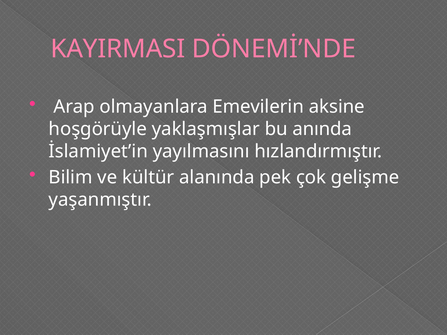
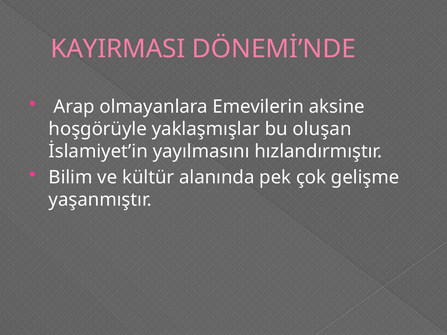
anında: anında -> oluşan
